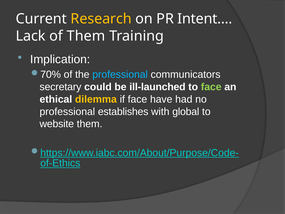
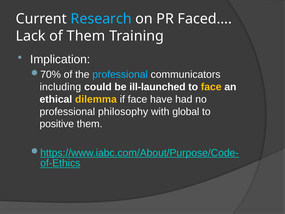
Research colour: yellow -> light blue
Intent…: Intent… -> Faced…
secretary: secretary -> including
face at (211, 87) colour: light green -> yellow
establishes: establishes -> philosophy
website: website -> positive
